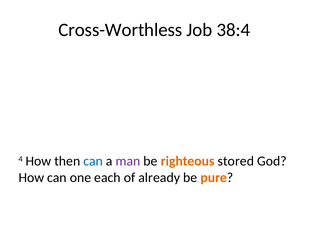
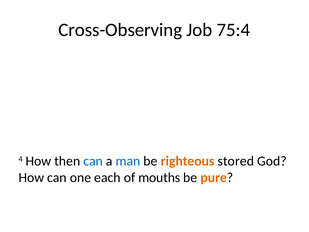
Cross-Worthless: Cross-Worthless -> Cross-Observing
38:4: 38:4 -> 75:4
man colour: purple -> blue
already: already -> mouths
